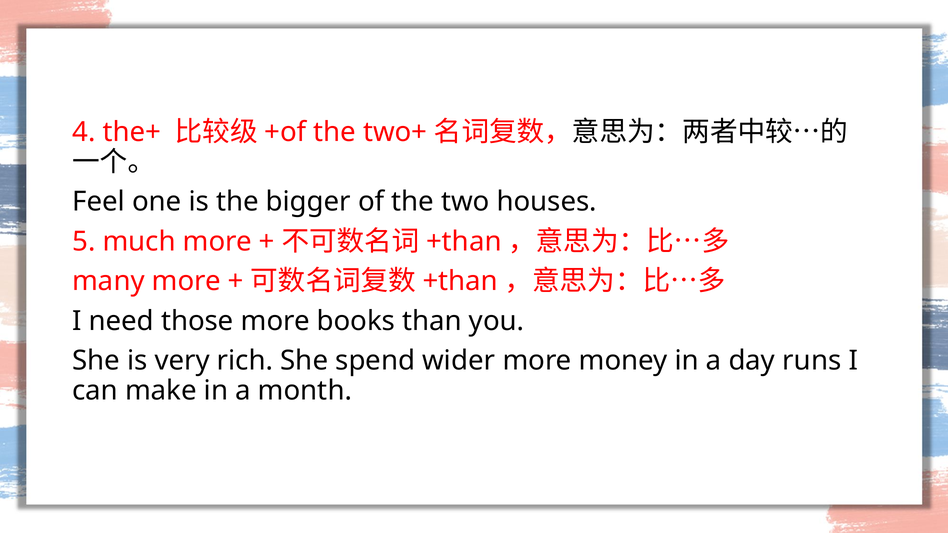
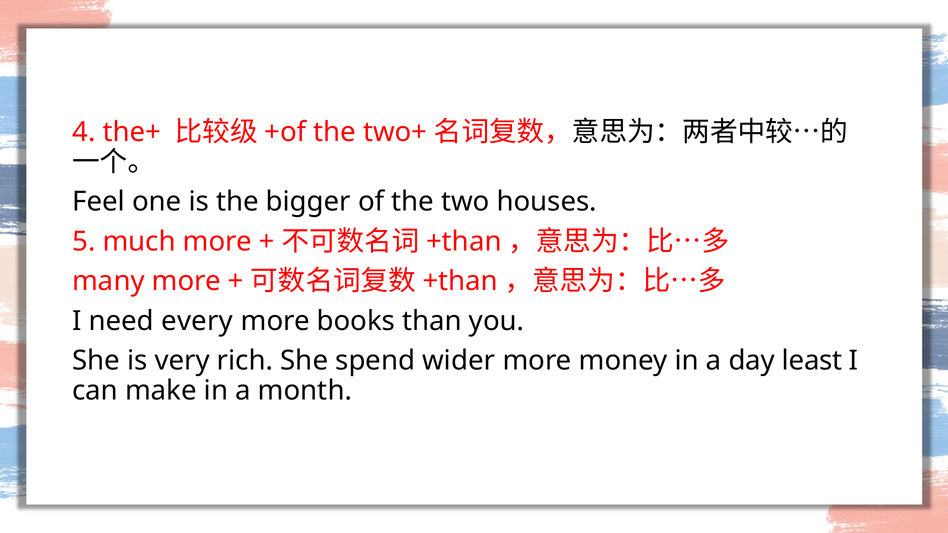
those: those -> every
runs: runs -> least
